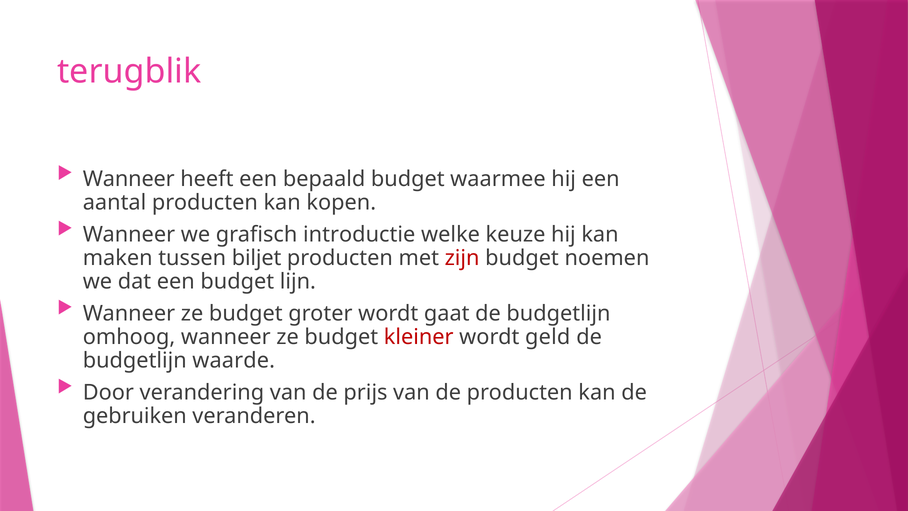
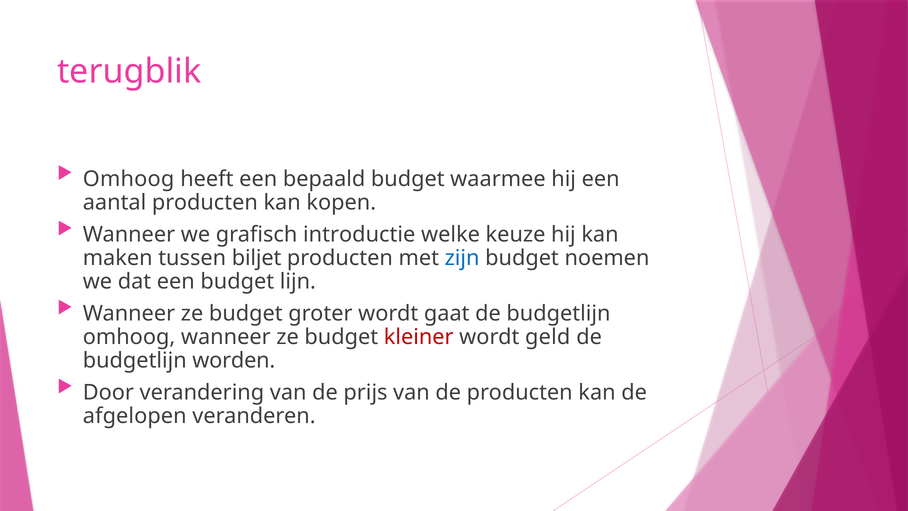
Wanneer at (129, 179): Wanneer -> Omhoog
zijn colour: red -> blue
waarde: waarde -> worden
gebruiken: gebruiken -> afgelopen
